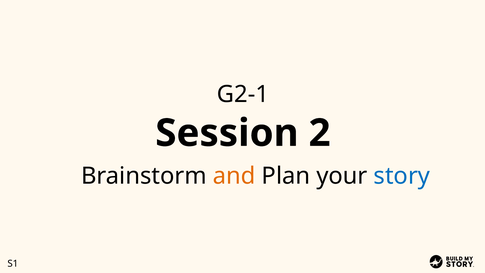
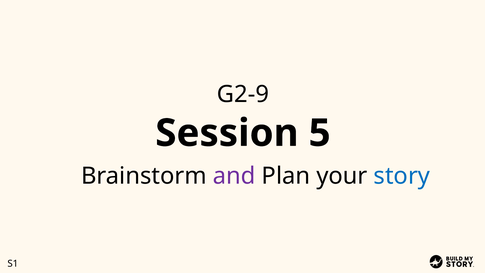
G2-1: G2-1 -> G2-9
2: 2 -> 5
and colour: orange -> purple
